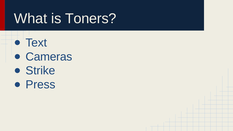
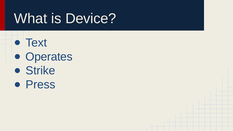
Toners: Toners -> Device
Cameras: Cameras -> Operates
